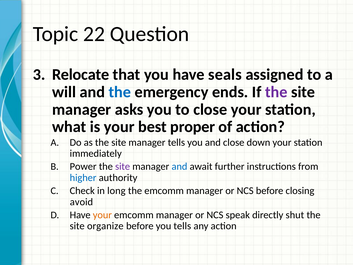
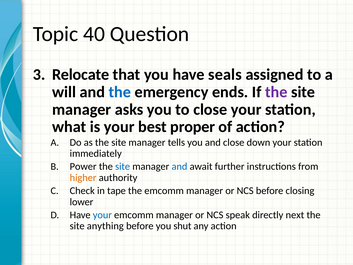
22: 22 -> 40
site at (123, 166) colour: purple -> blue
higher colour: blue -> orange
long: long -> tape
avoid: avoid -> lower
your at (102, 215) colour: orange -> blue
shut: shut -> next
organize: organize -> anything
you tells: tells -> shut
